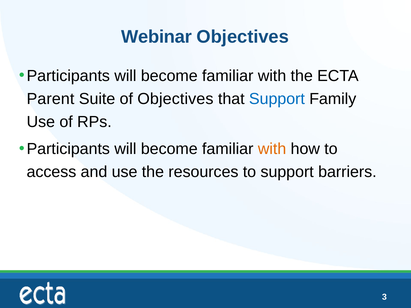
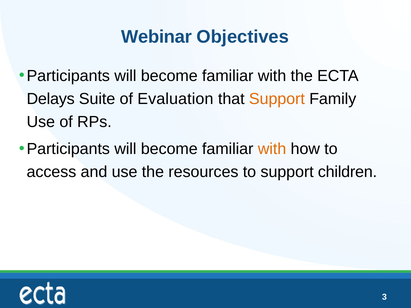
Parent: Parent -> Delays
of Objectives: Objectives -> Evaluation
Support at (277, 99) colour: blue -> orange
barriers: barriers -> children
